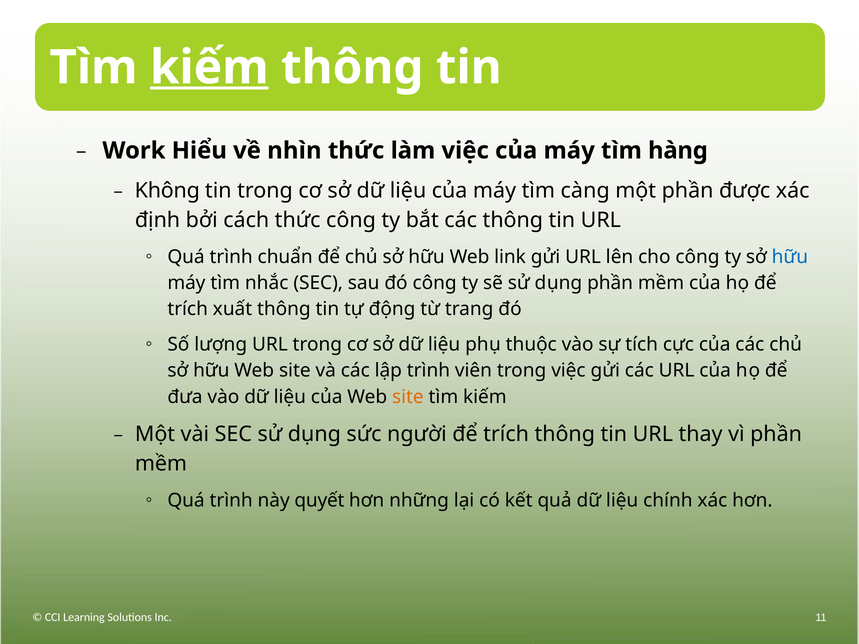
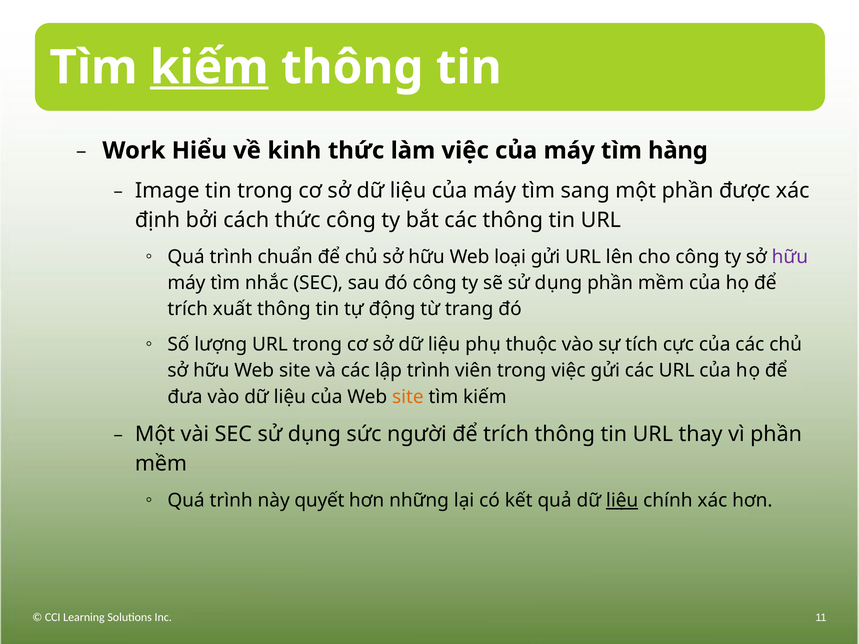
nhìn: nhìn -> kinh
Không: Không -> Image
càng: càng -> sang
link: link -> loại
hữu at (790, 257) colour: blue -> purple
liệu at (622, 501) underline: none -> present
